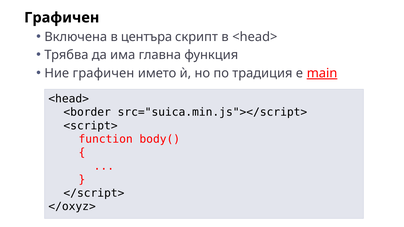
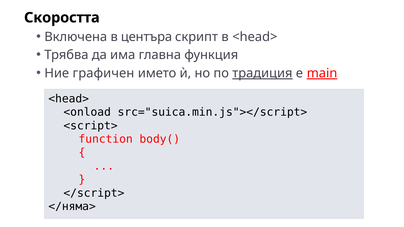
Графичен at (62, 18): Графичен -> Скоростта
традиция underline: none -> present
<border: <border -> <onload
</oxyz>: </oxyz> -> </няма>
